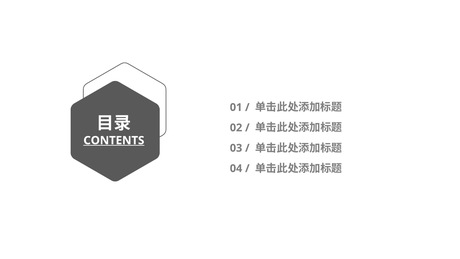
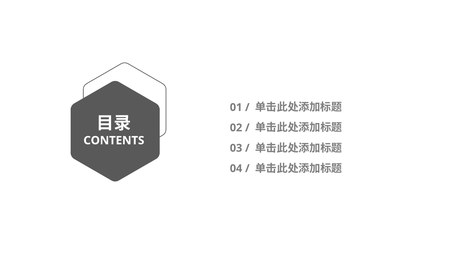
CONTENTS underline: present -> none
